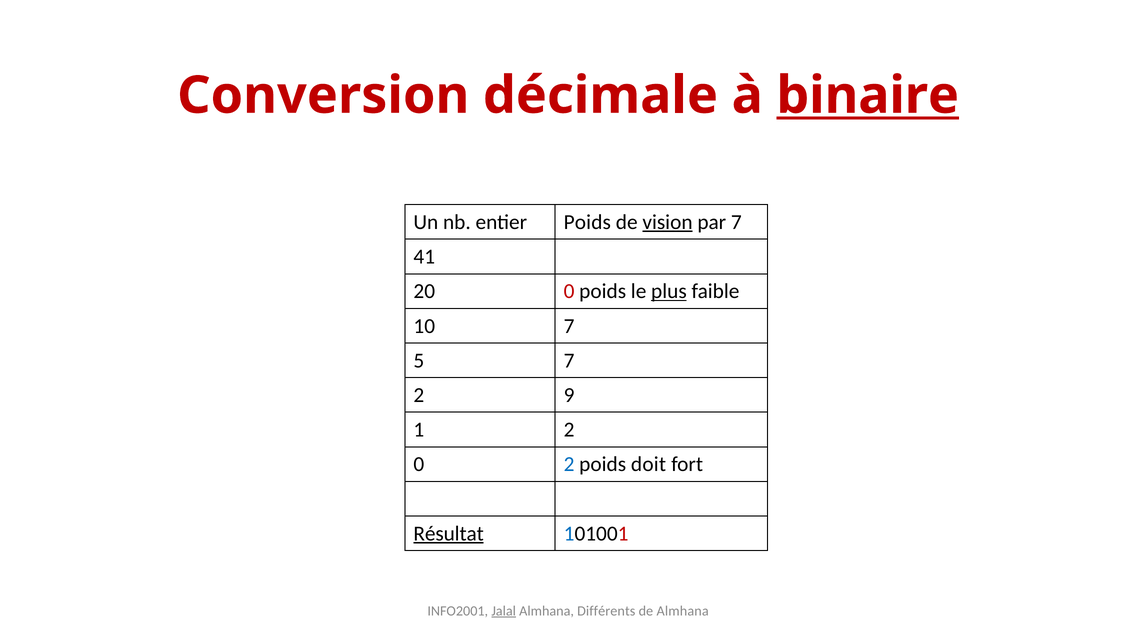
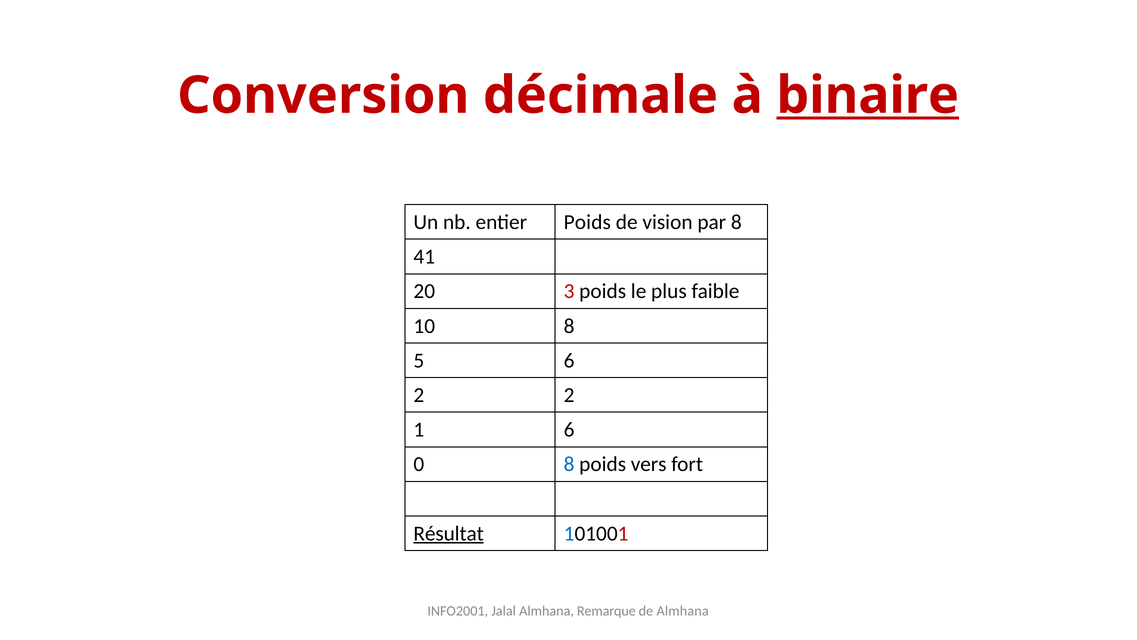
vision underline: present -> none
par 7: 7 -> 8
20 0: 0 -> 3
plus underline: present -> none
10 7: 7 -> 8
5 7: 7 -> 6
2 9: 9 -> 2
1 2: 2 -> 6
0 2: 2 -> 8
doit: doit -> vers
Jalal underline: present -> none
Différents: Différents -> Remarque
